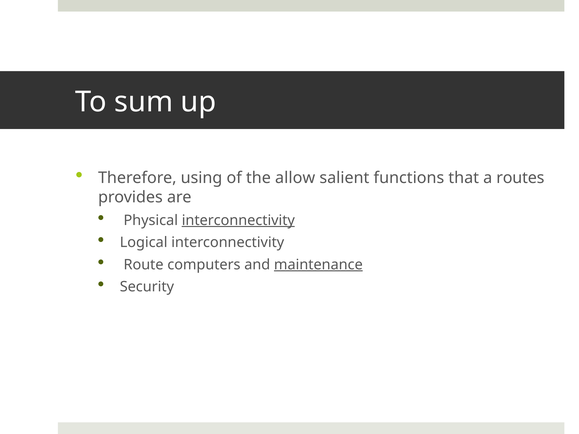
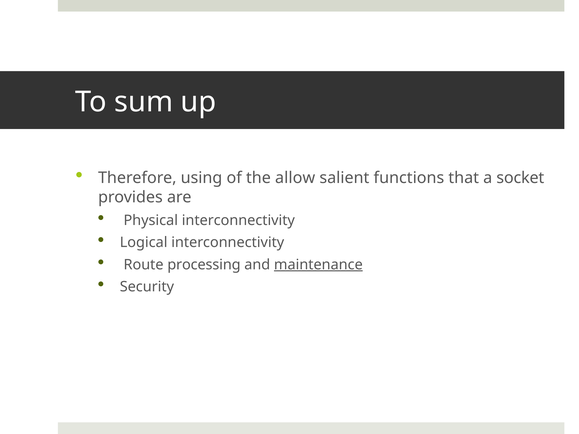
routes: routes -> socket
interconnectivity at (238, 220) underline: present -> none
computers: computers -> processing
